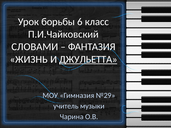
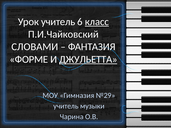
Урок борьбы: борьбы -> учитель
класс underline: none -> present
ЖИЗНЬ: ЖИЗНЬ -> ФОРМЕ
